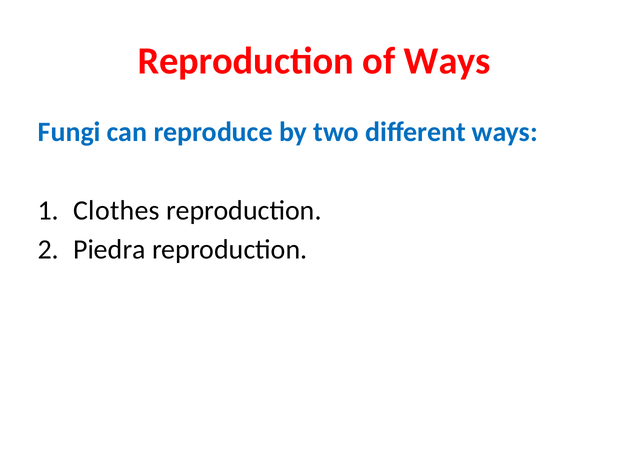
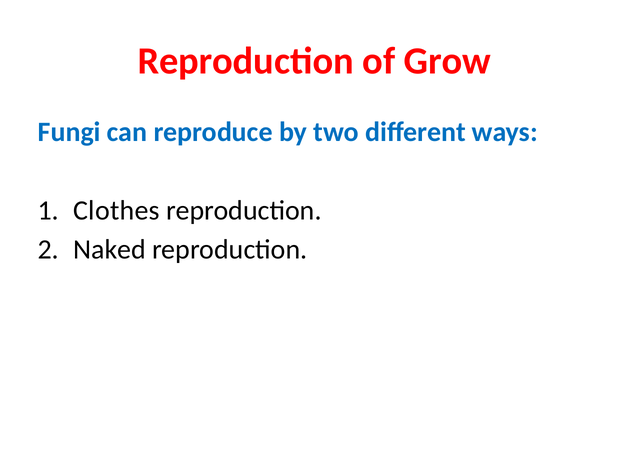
of Ways: Ways -> Grow
Piedra: Piedra -> Naked
